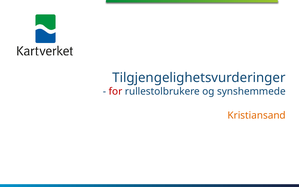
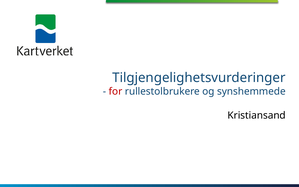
Kristiansand colour: orange -> black
